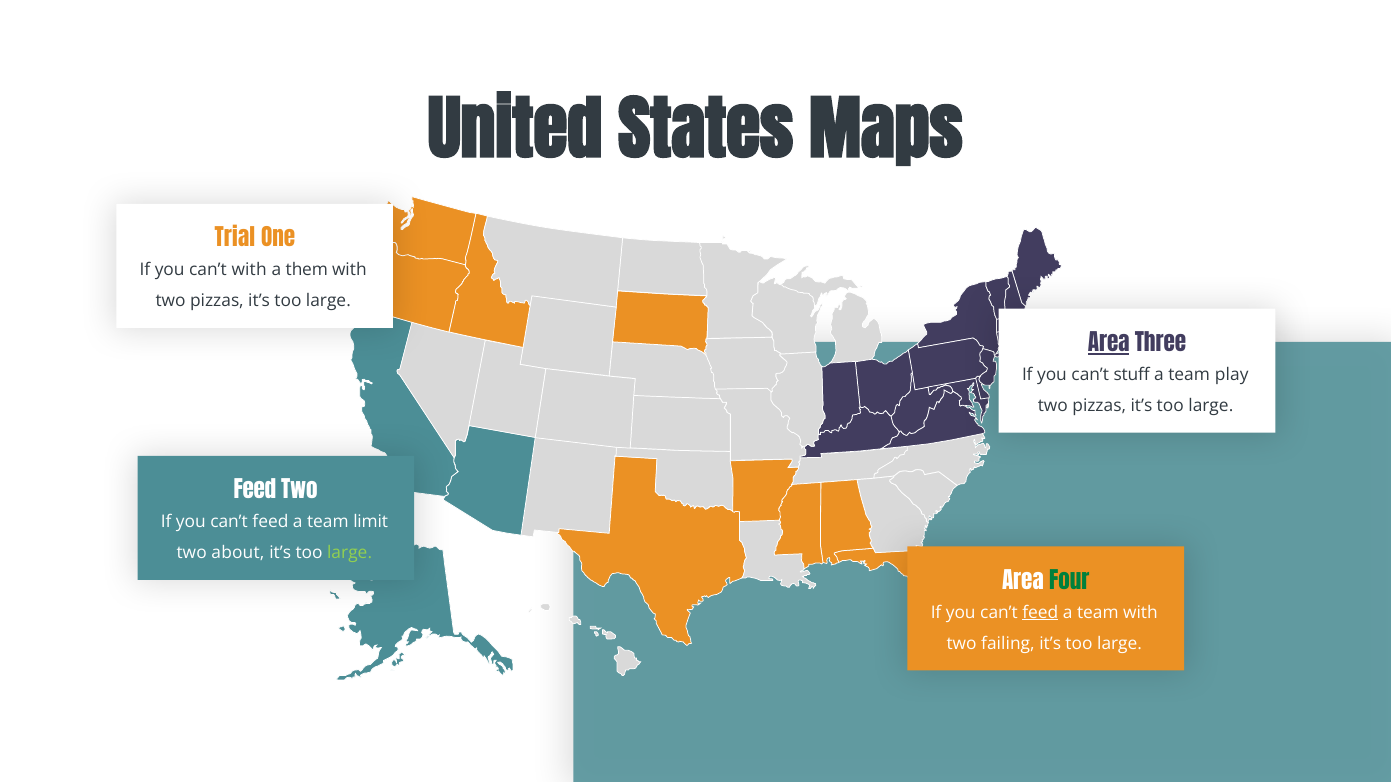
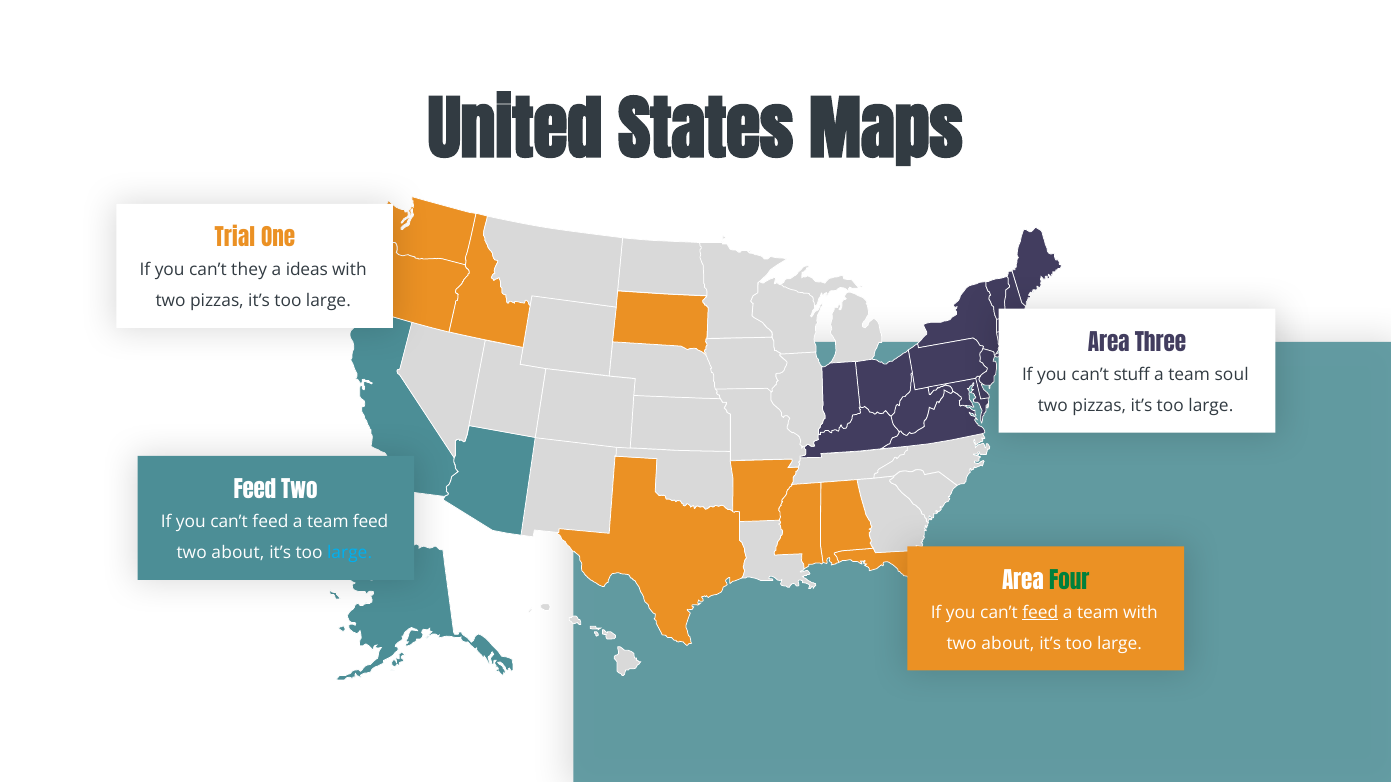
can’t with: with -> they
them: them -> ideas
Area at (1109, 344) underline: present -> none
play: play -> soul
team limit: limit -> feed
large at (350, 554) colour: light green -> light blue
failing at (1008, 644): failing -> about
